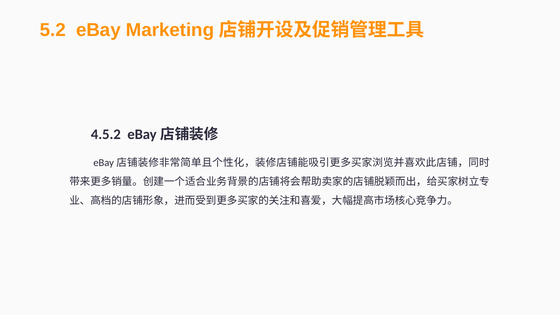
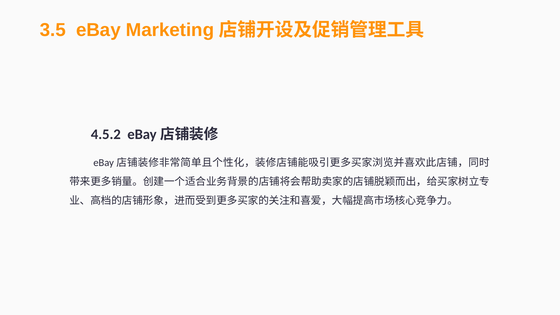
5.2: 5.2 -> 3.5
